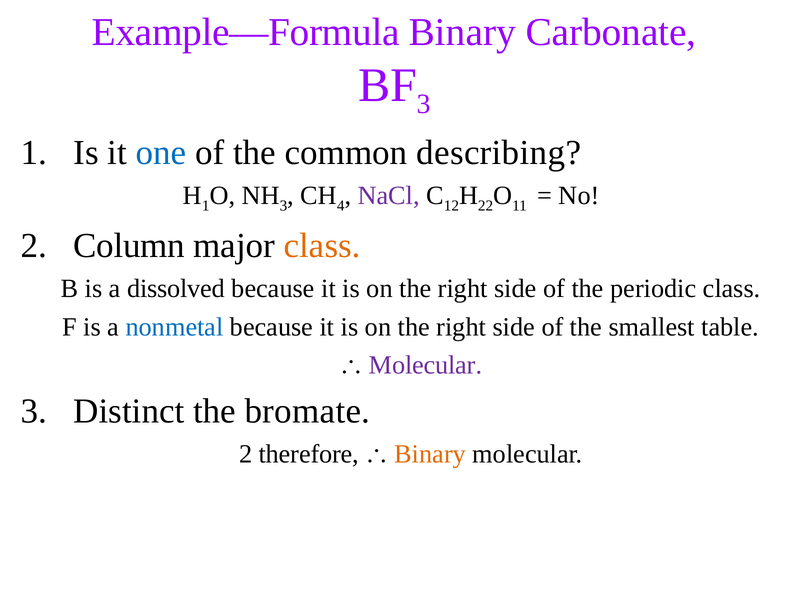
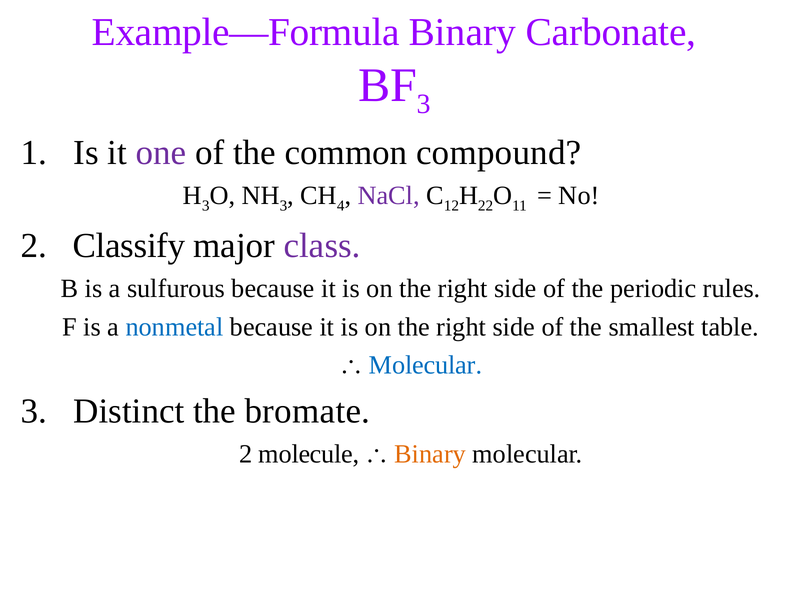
one colour: blue -> purple
describing: describing -> compound
1 at (206, 205): 1 -> 3
Column: Column -> Classify
class at (322, 246) colour: orange -> purple
dissolved: dissolved -> sulfurous
periodic class: class -> rules
Molecular at (426, 365) colour: purple -> blue
therefore: therefore -> molecule
